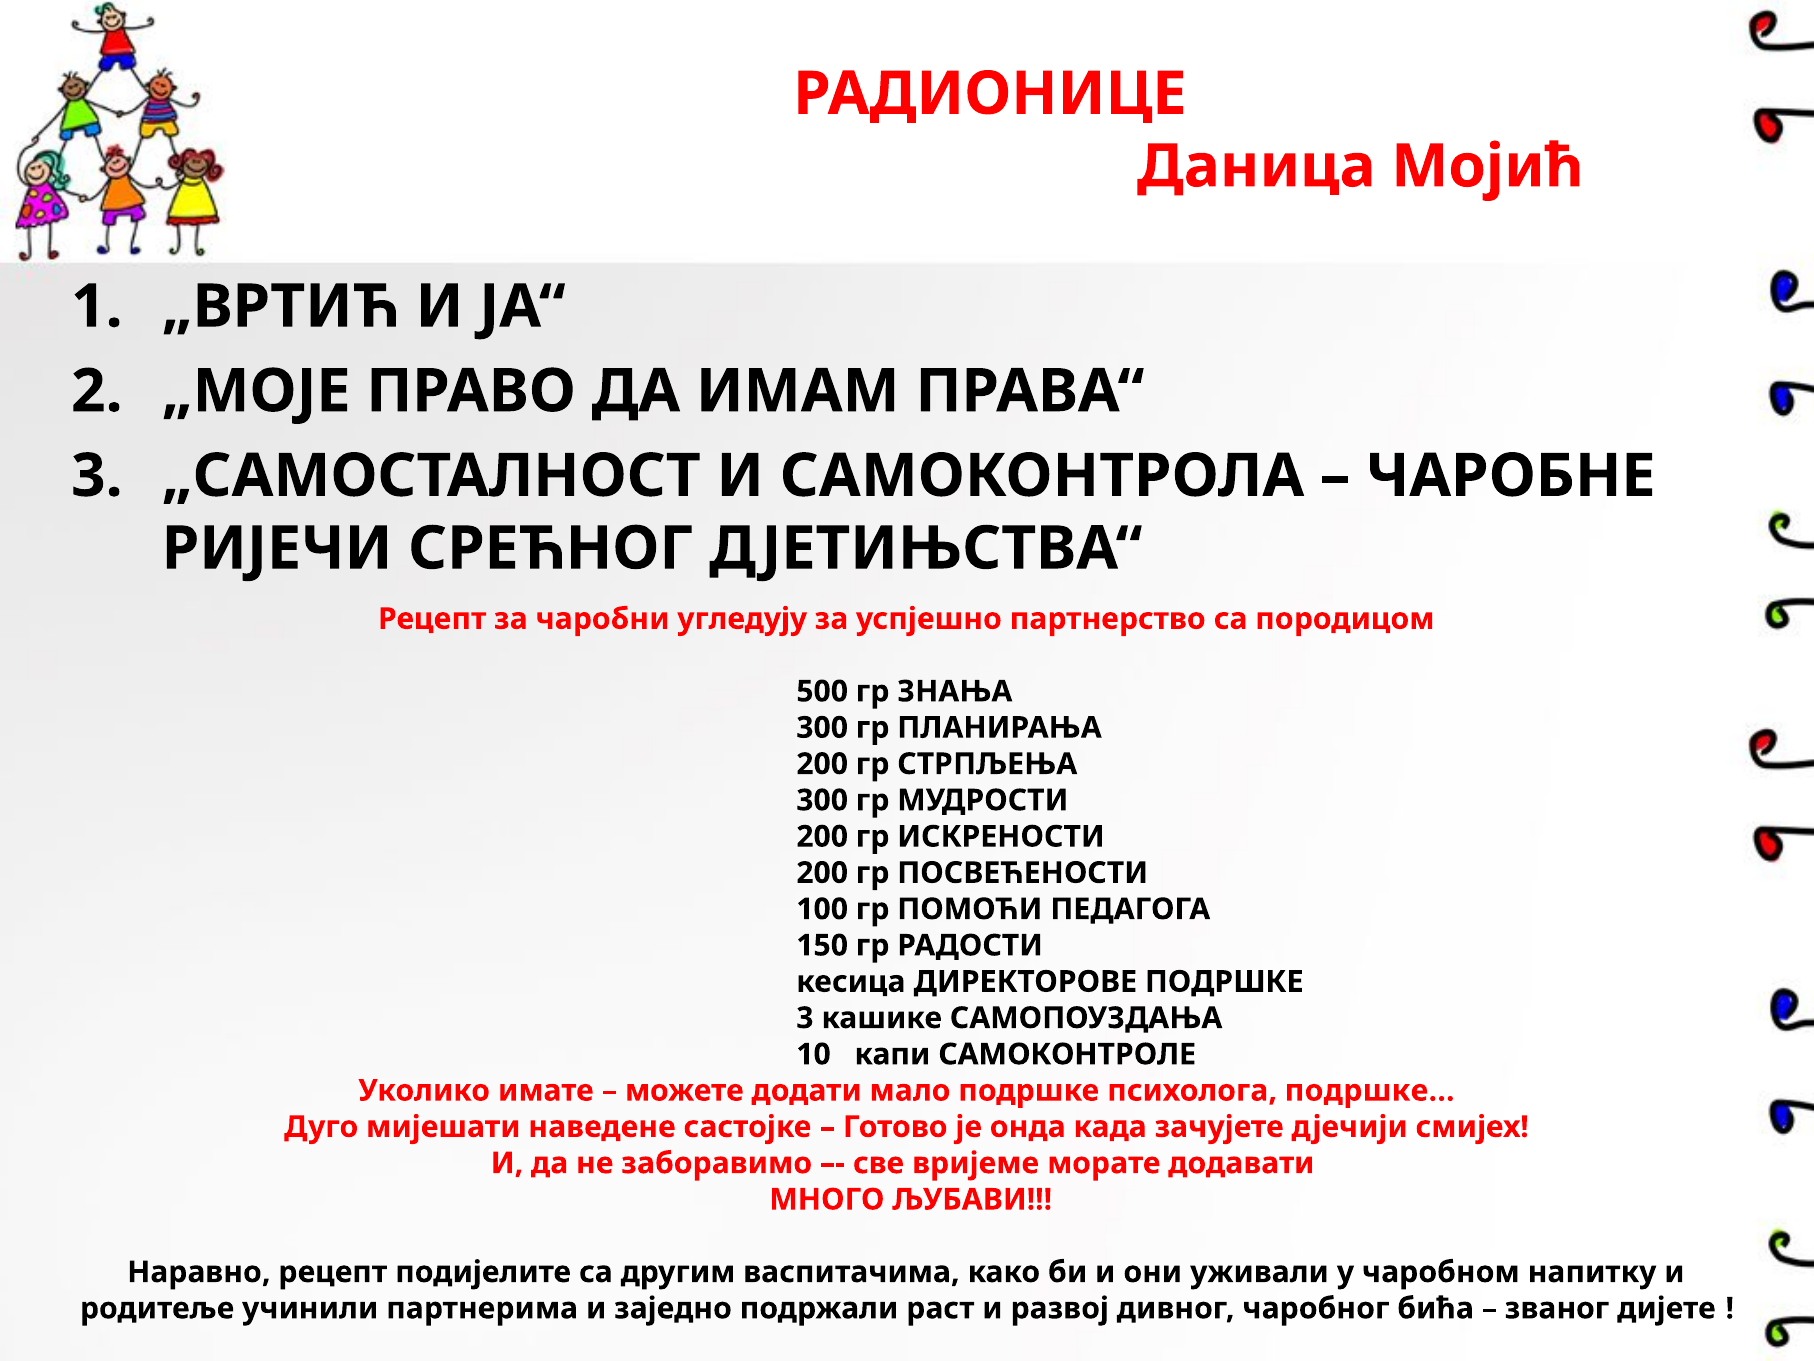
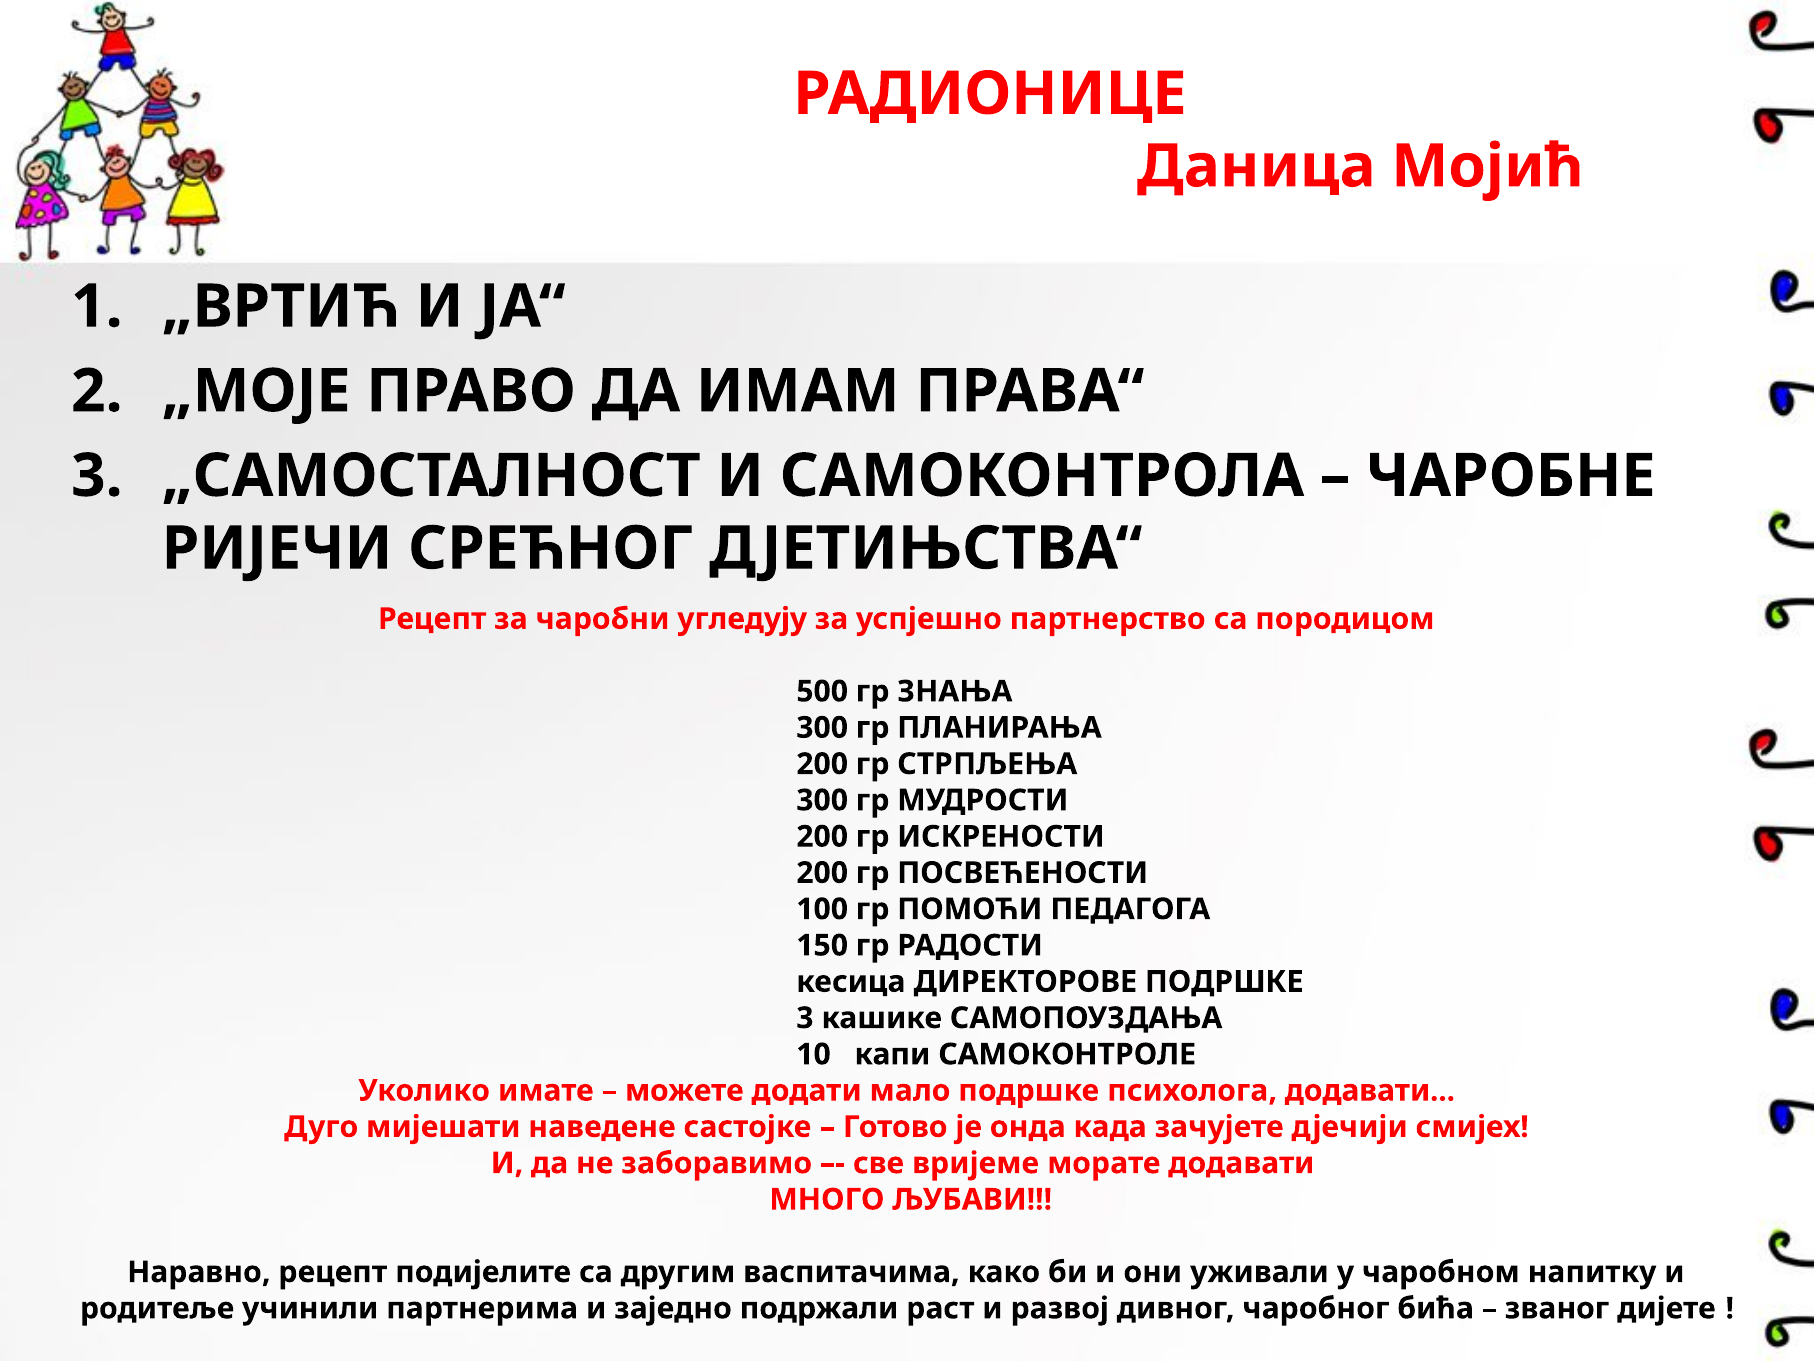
психолога подршке: подршке -> додавати
